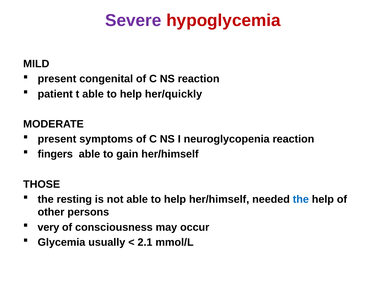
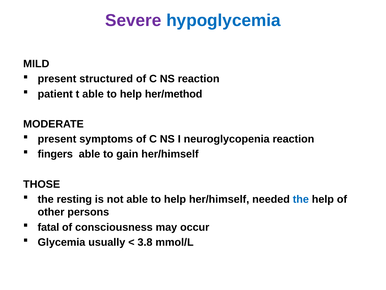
hypoglycemia colour: red -> blue
congenital: congenital -> structured
her/quickly: her/quickly -> her/method
very: very -> fatal
2.1: 2.1 -> 3.8
